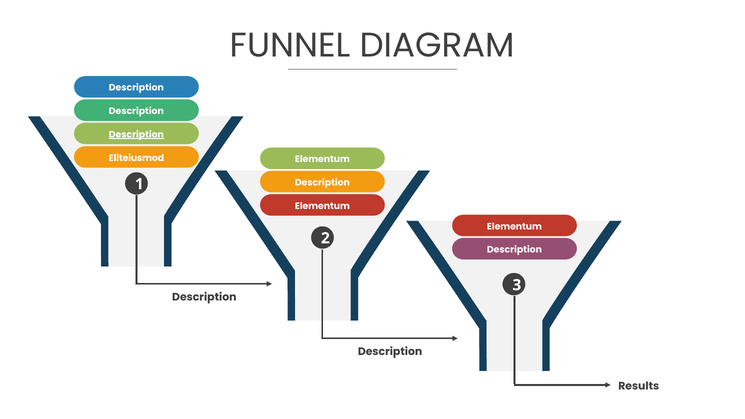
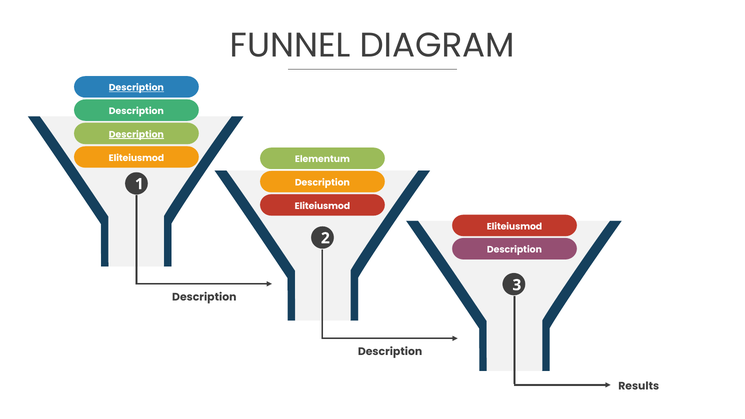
Description at (136, 88) underline: none -> present
Elementum at (322, 206): Elementum -> Eliteiusmod
Elementum at (514, 227): Elementum -> Eliteiusmod
